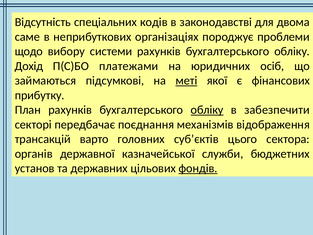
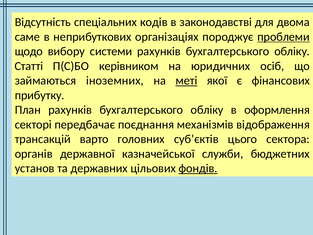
проблеми underline: none -> present
Дохід: Дохід -> Статті
платежами: платежами -> керівником
підсумкові: підсумкові -> іноземних
обліку at (207, 110) underline: present -> none
забезпечити: забезпечити -> оформлення
